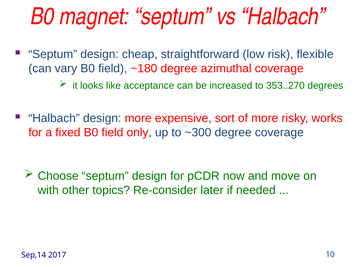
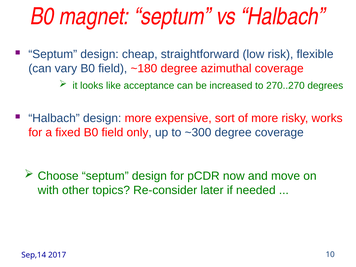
353..270: 353..270 -> 270..270
